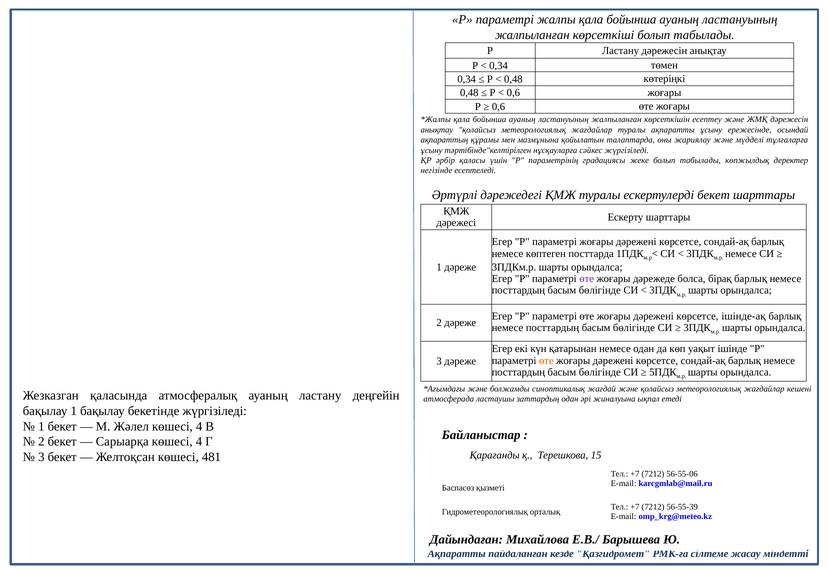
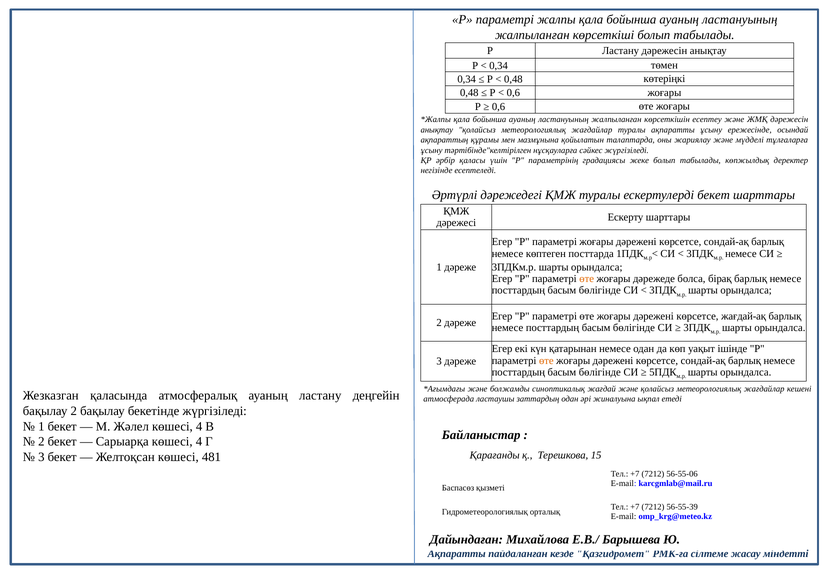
өте at (587, 279) colour: purple -> orange
ішінде-ақ: ішінде-ақ -> жағдай-ақ
бақылау 1: 1 -> 2
